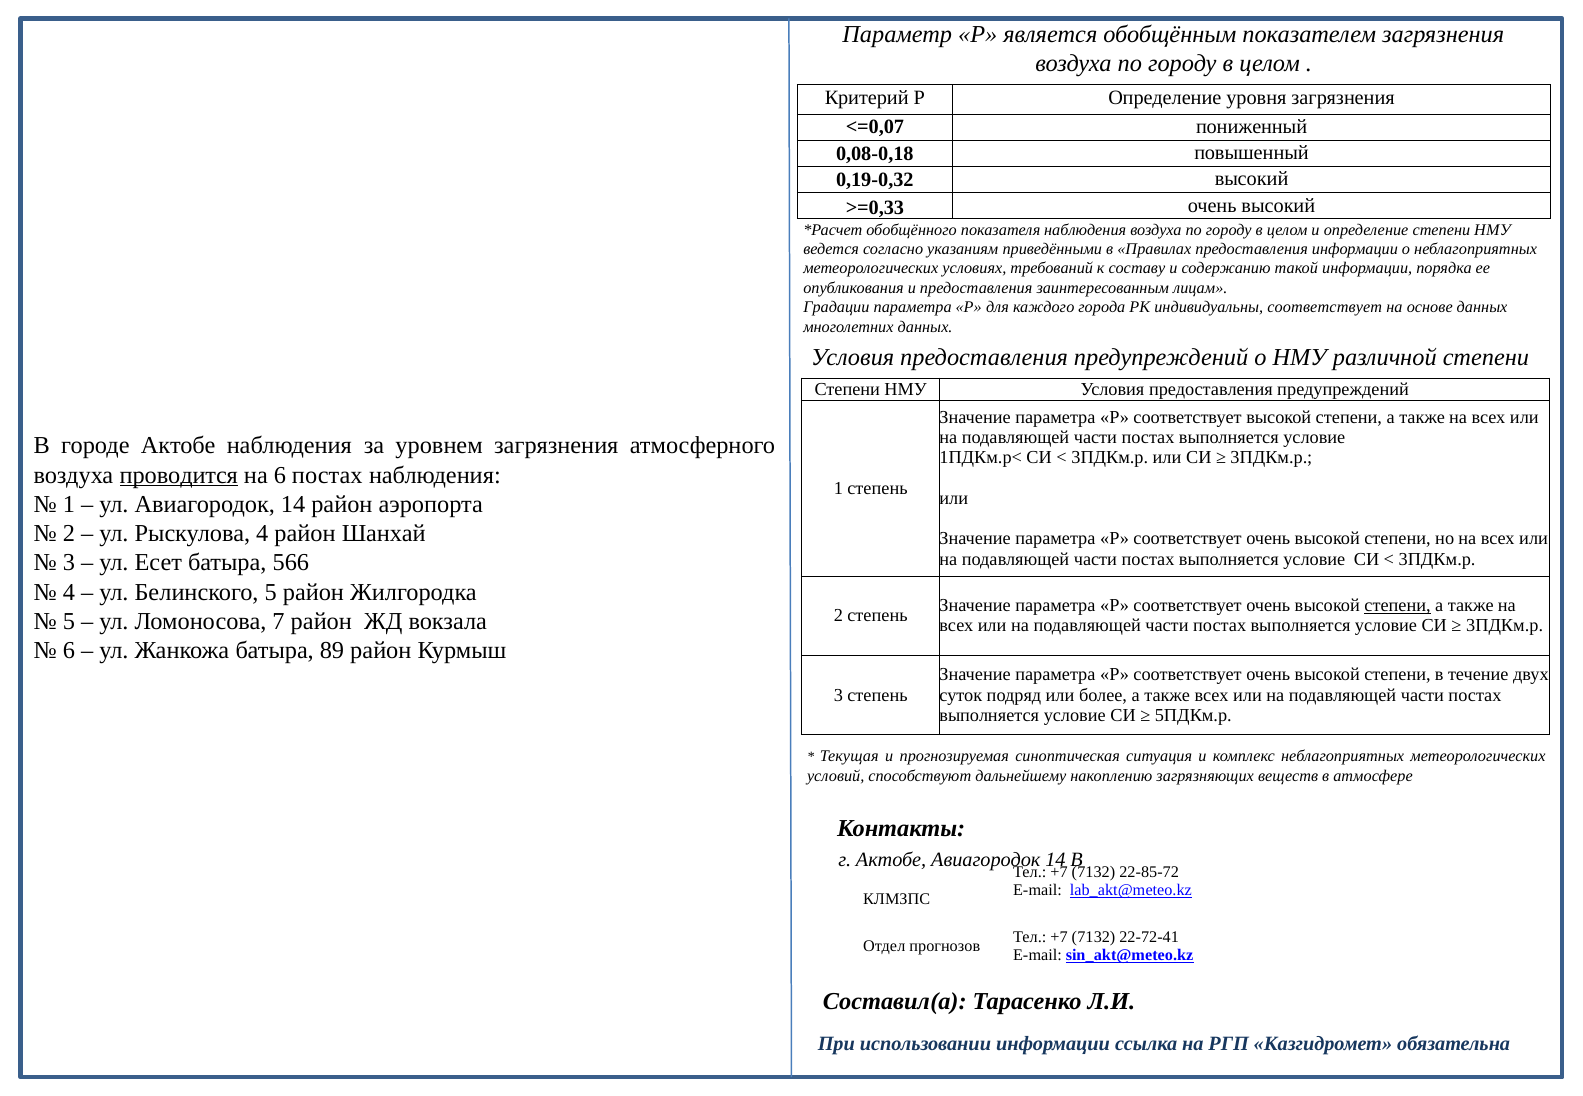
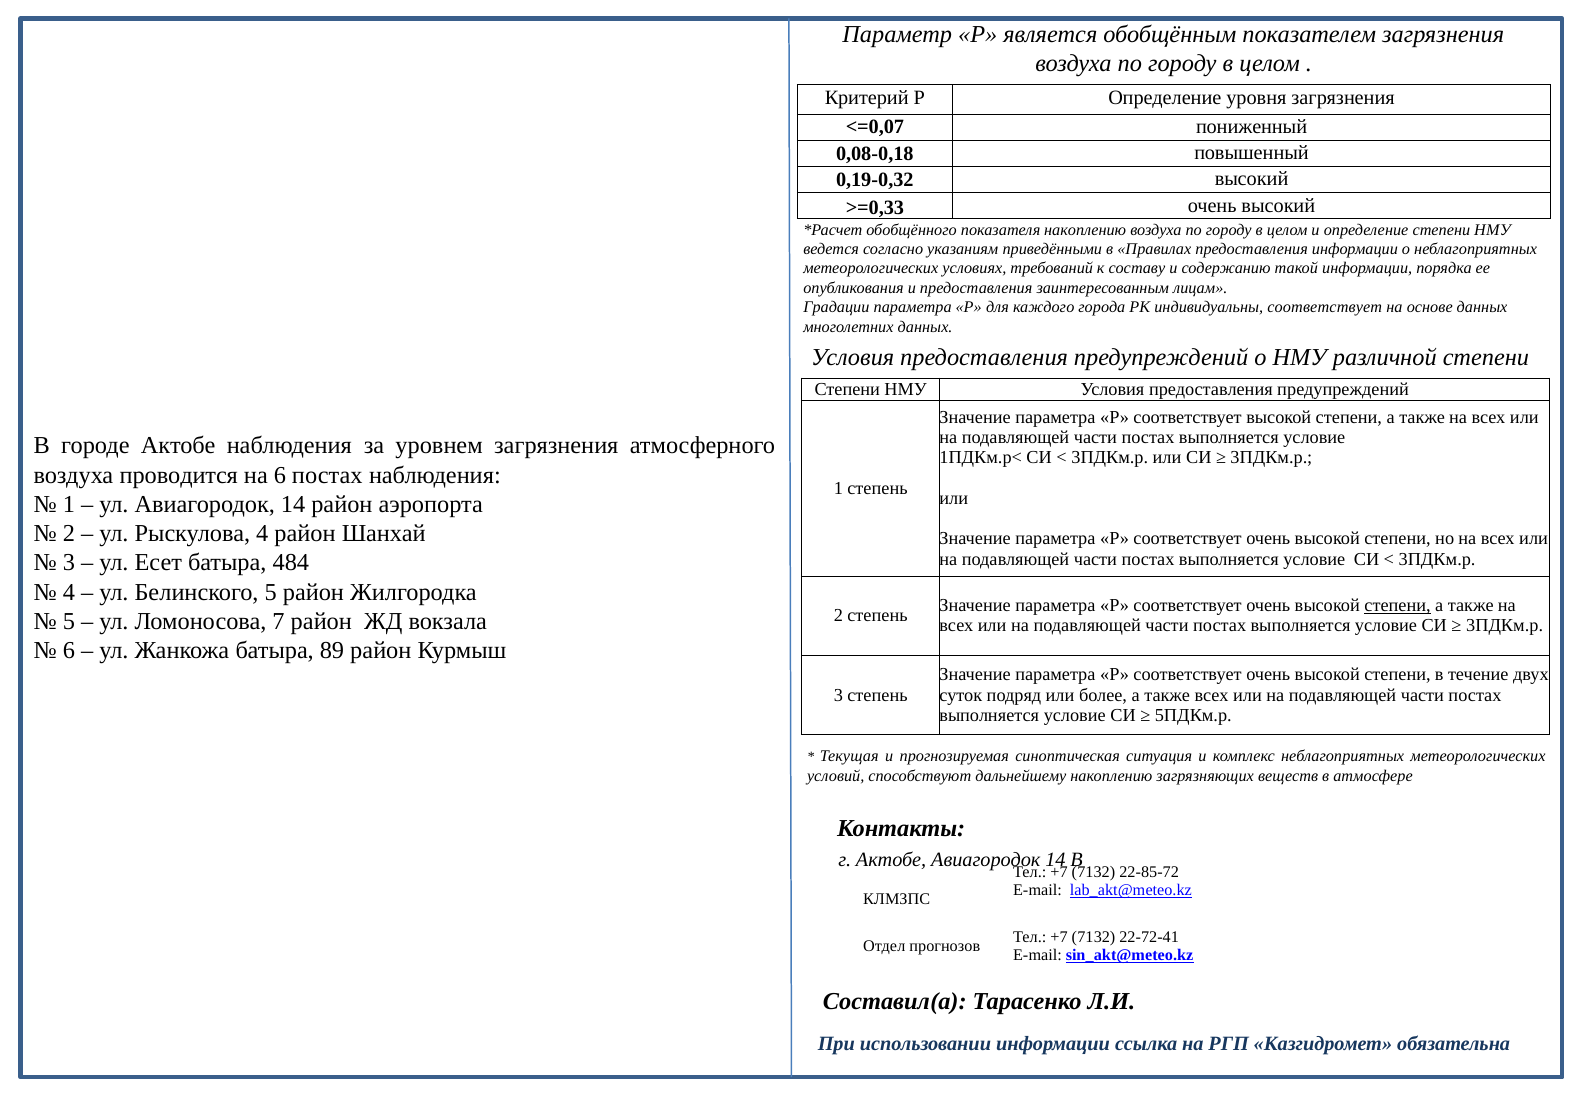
показателя наблюдения: наблюдения -> накоплению
проводится underline: present -> none
566: 566 -> 484
